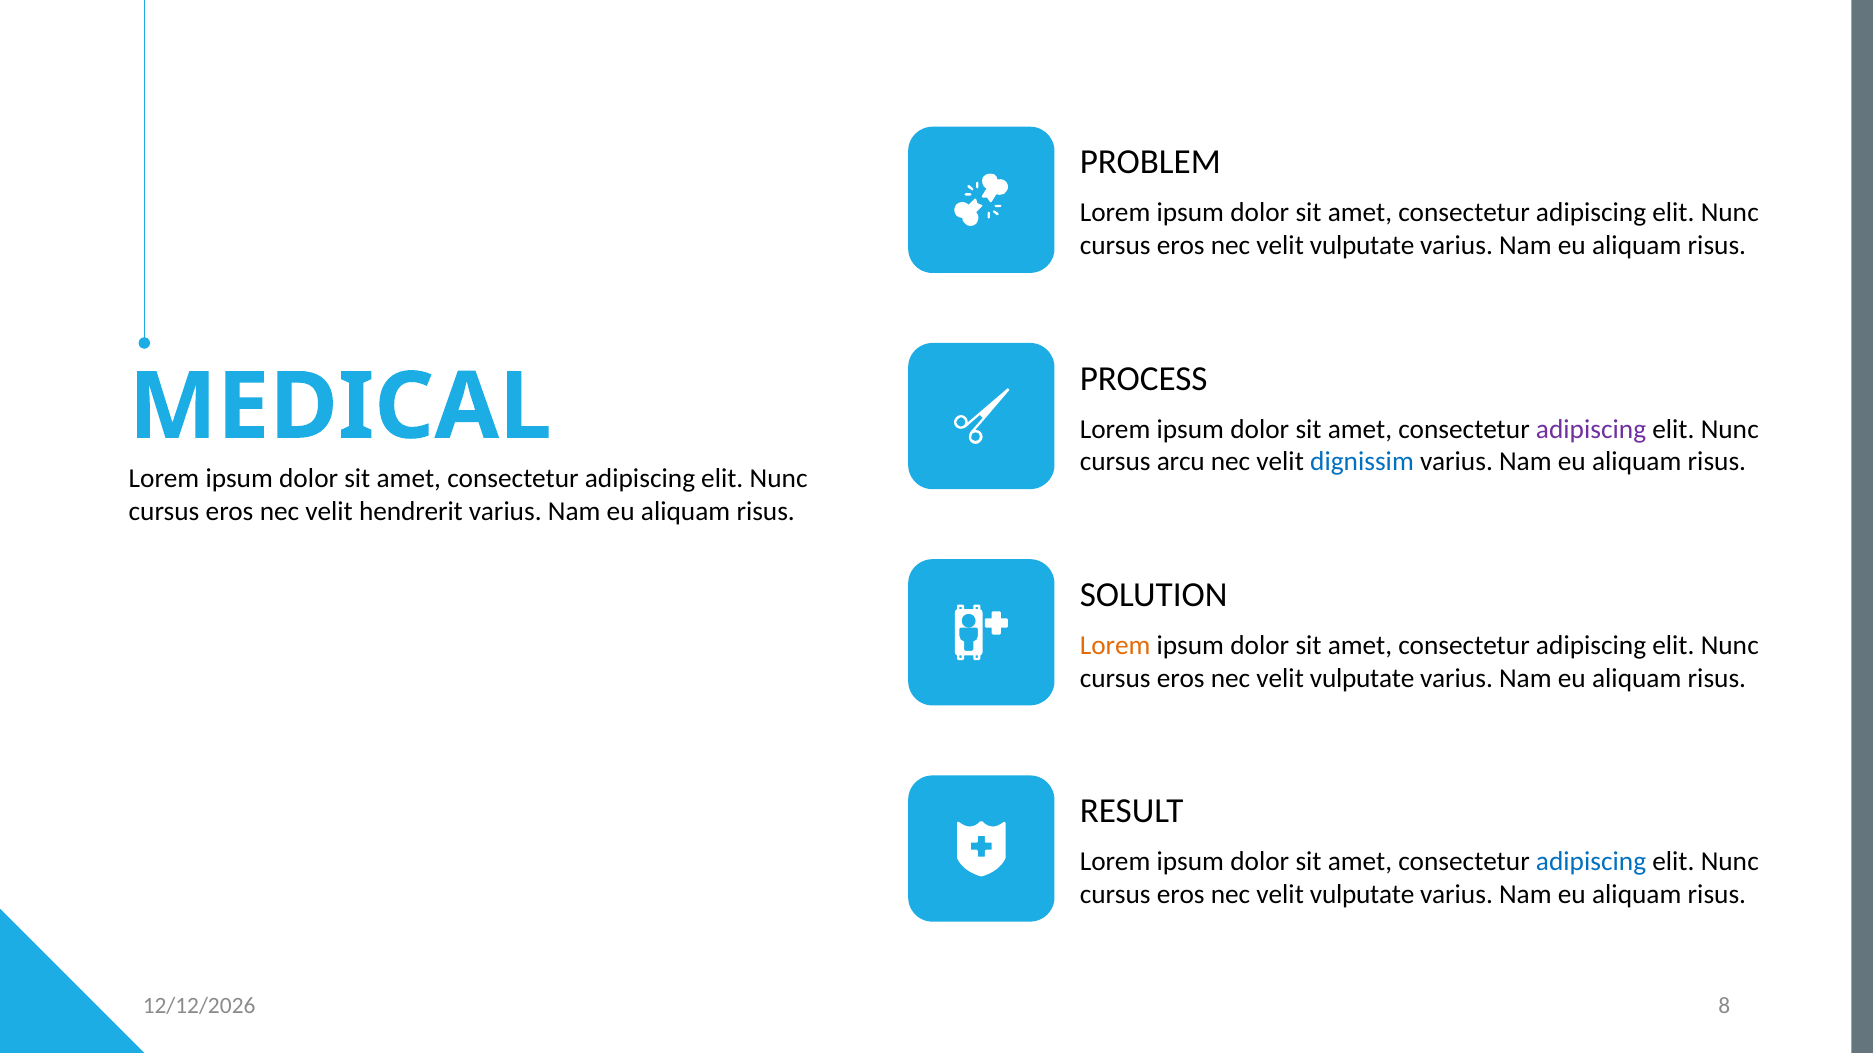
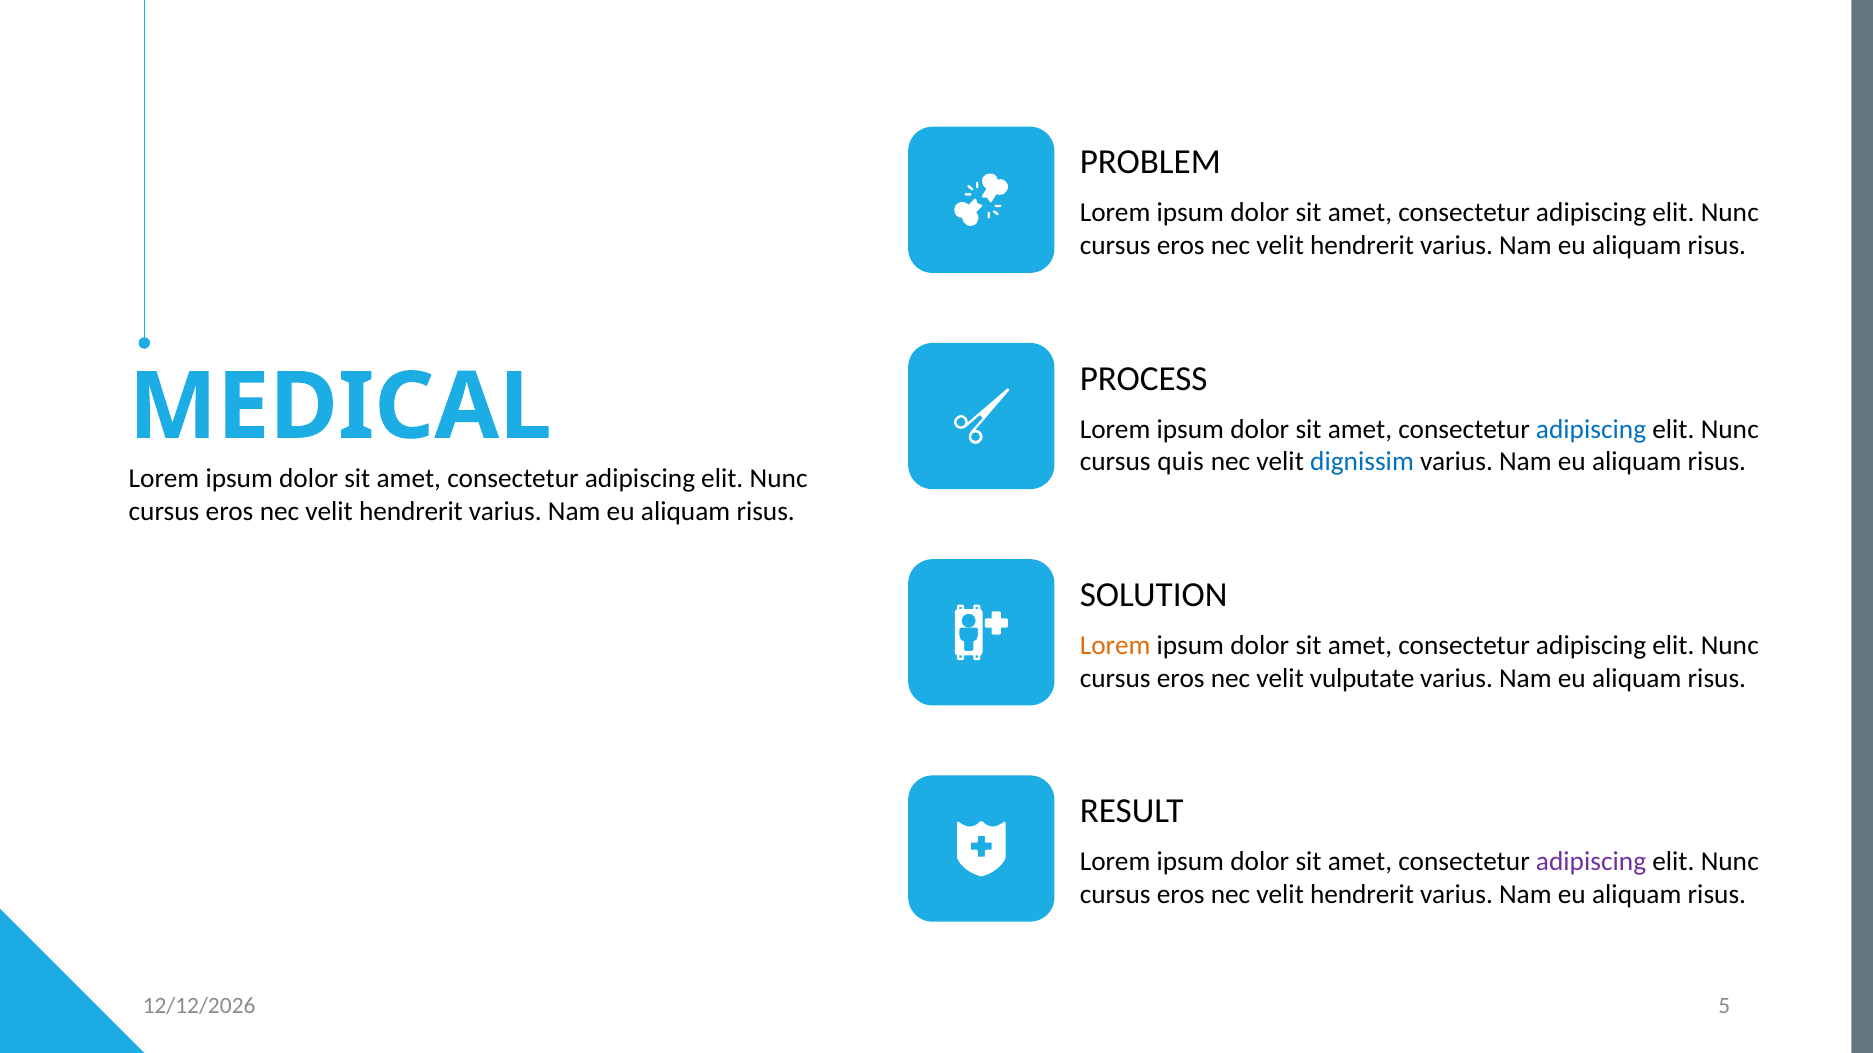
vulputate at (1362, 246): vulputate -> hendrerit
adipiscing at (1591, 429) colour: purple -> blue
arcu: arcu -> quis
adipiscing at (1591, 862) colour: blue -> purple
vulputate at (1362, 895): vulputate -> hendrerit
8: 8 -> 5
